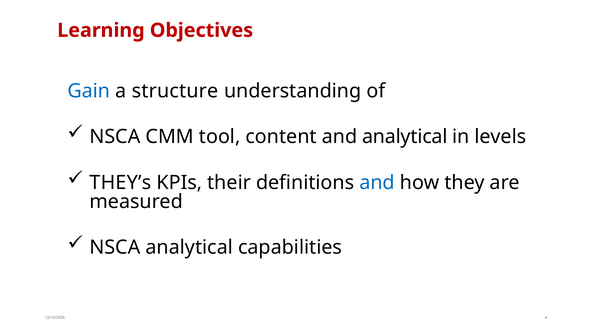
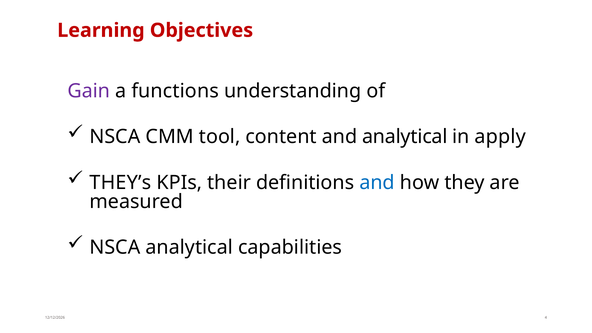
Gain colour: blue -> purple
structure: structure -> functions
levels: levels -> apply
